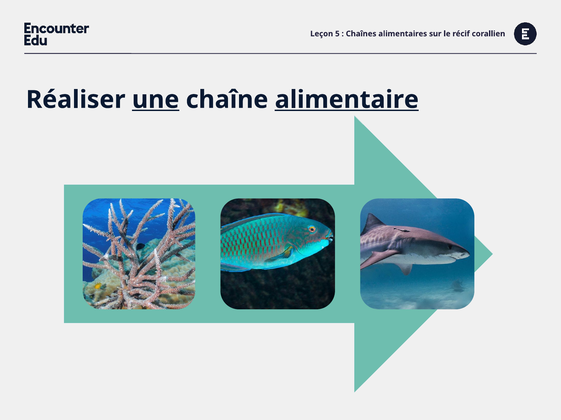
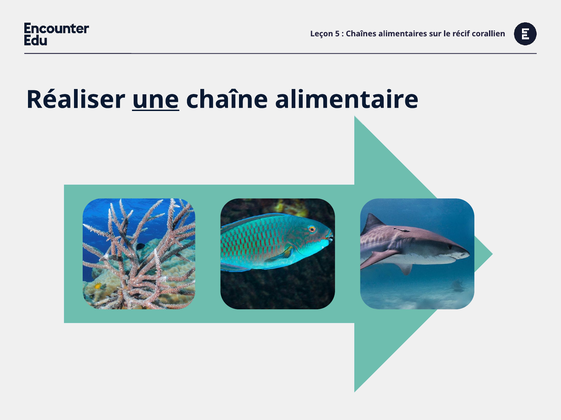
alimentaire underline: present -> none
